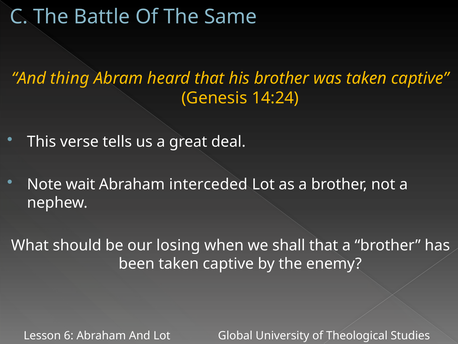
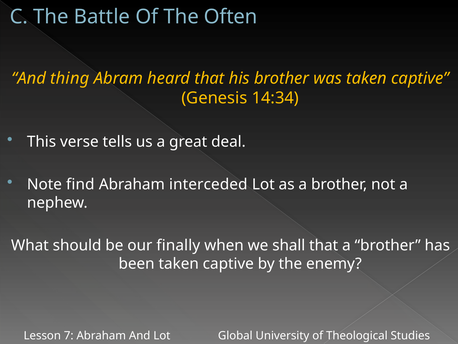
Same: Same -> Often
14:24: 14:24 -> 14:34
wait: wait -> find
losing: losing -> finally
6: 6 -> 7
